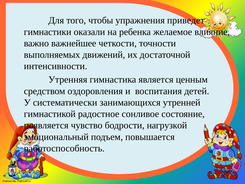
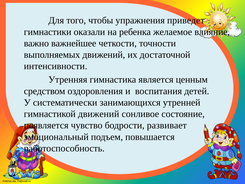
гимнастикой радостное: радостное -> движений
нагрузкой: нагрузкой -> развивает
